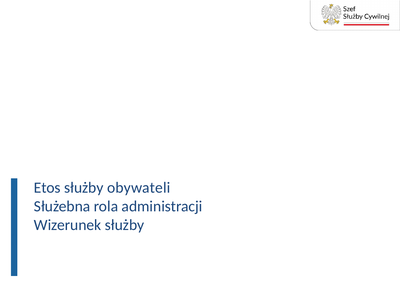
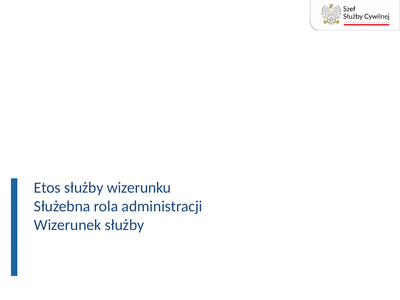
obywateli: obywateli -> wizerunku
